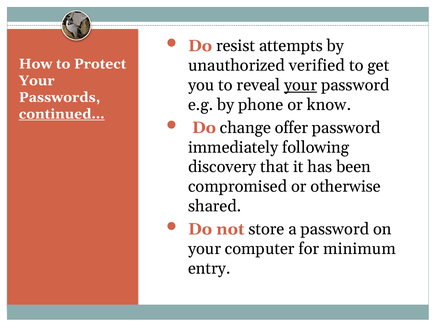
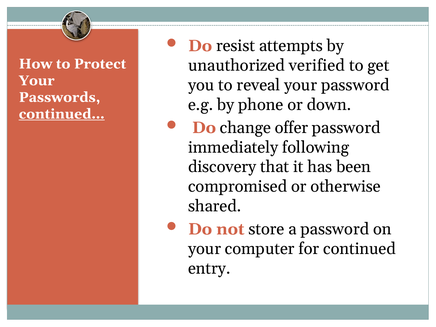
your at (301, 85) underline: present -> none
know: know -> down
minimum: minimum -> continued
